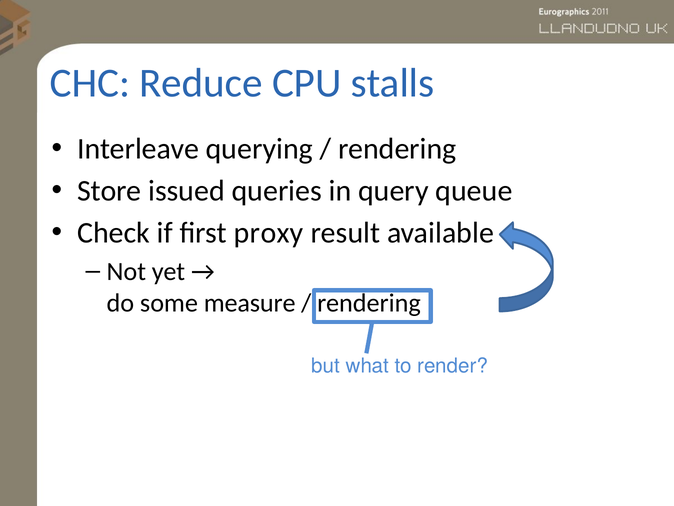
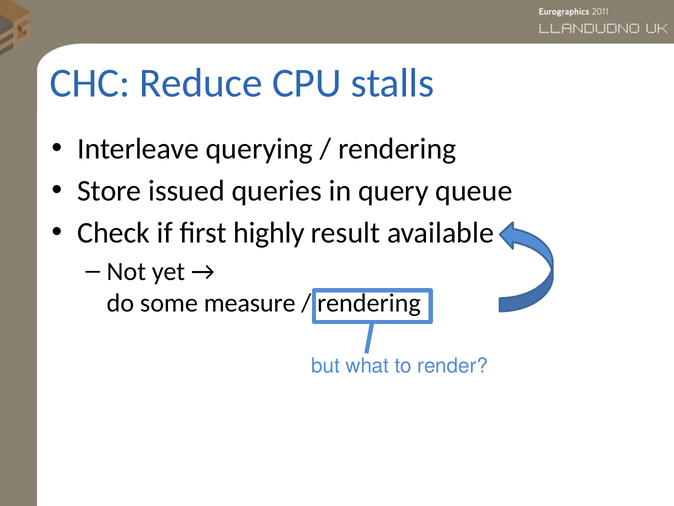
proxy: proxy -> highly
